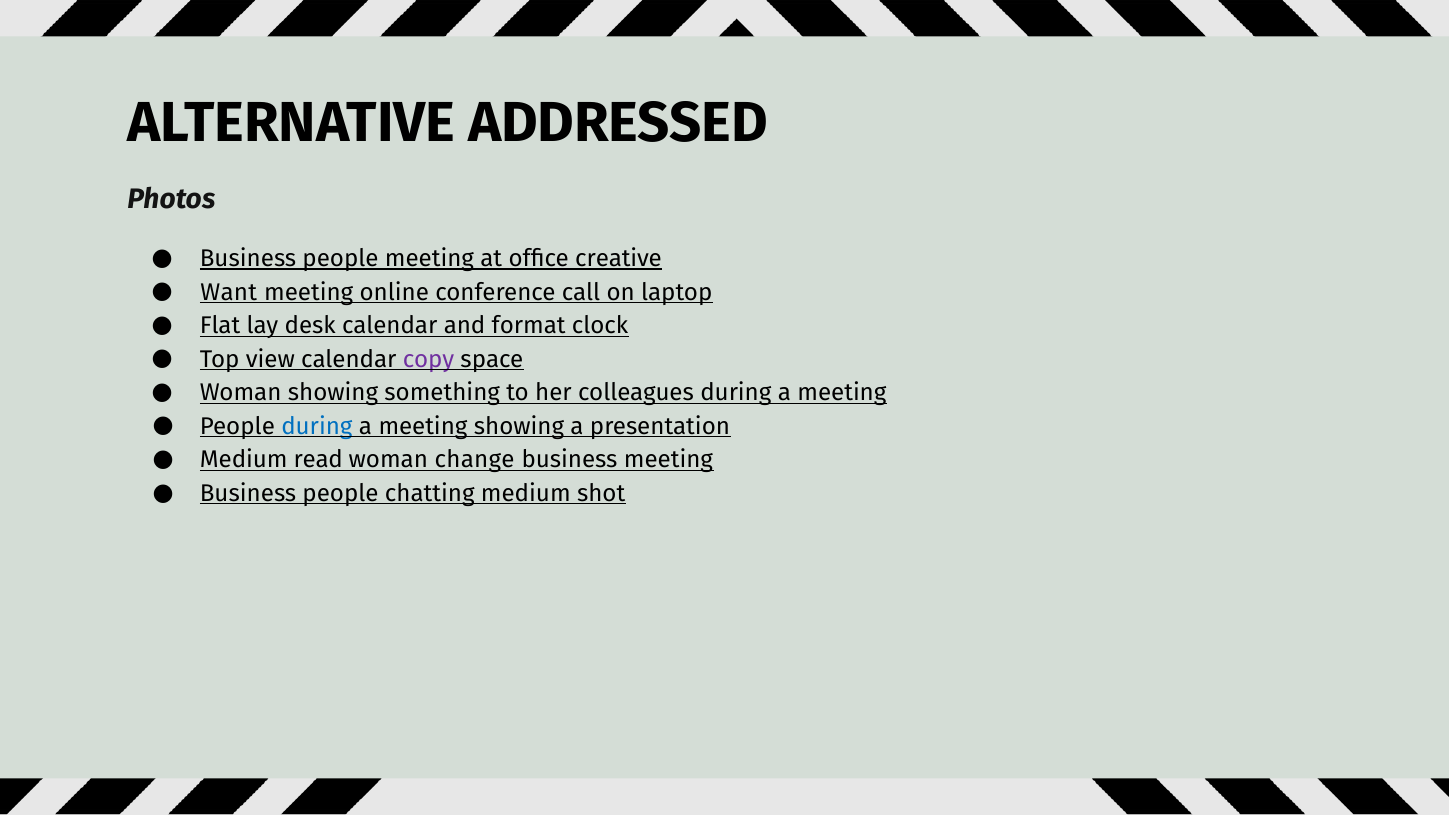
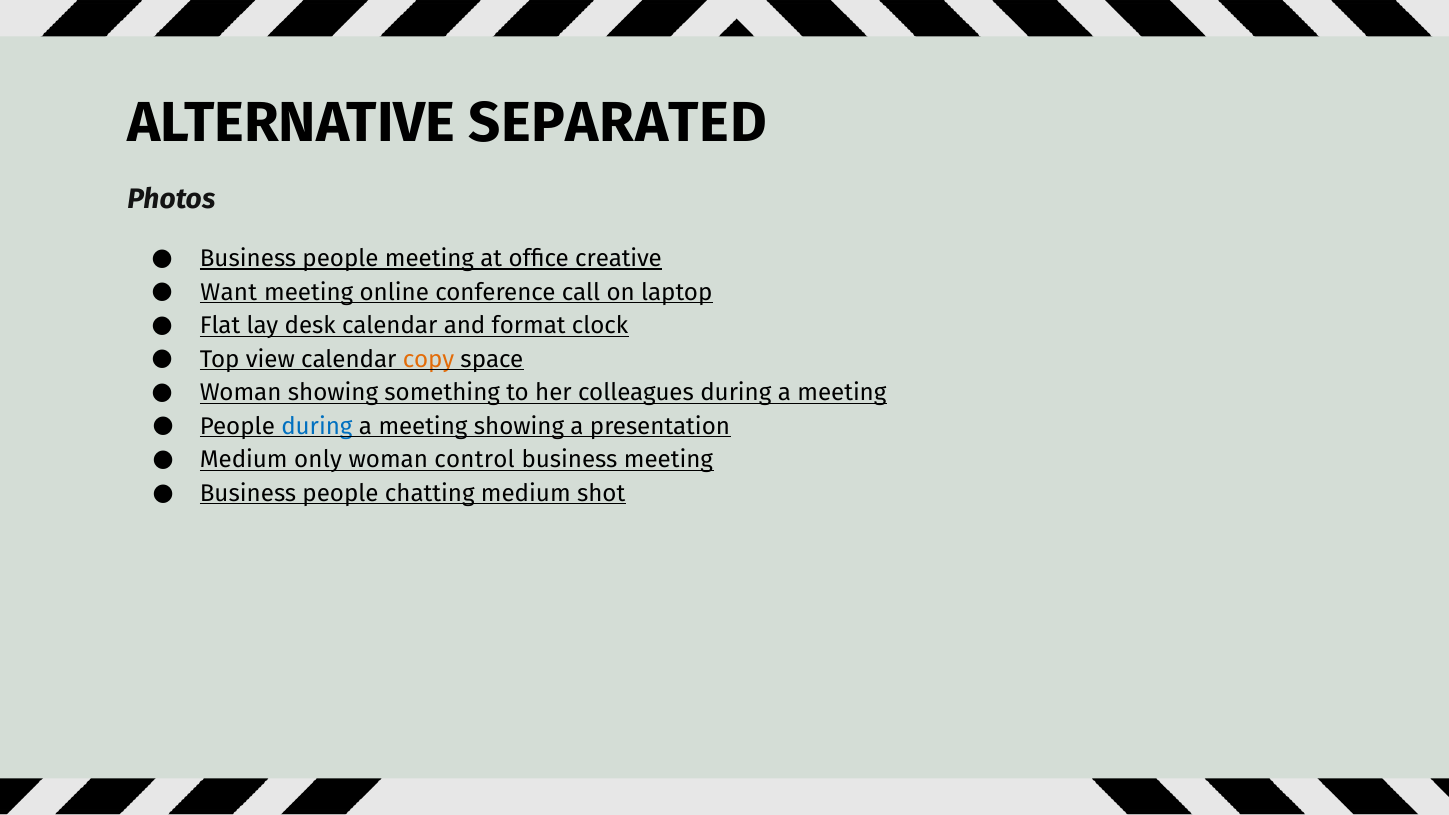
ADDRESSED: ADDRESSED -> SEPARATED
copy colour: purple -> orange
read: read -> only
change: change -> control
